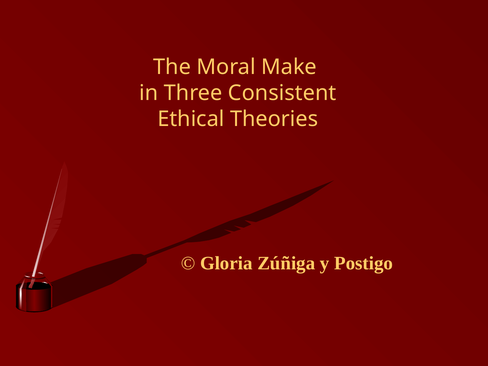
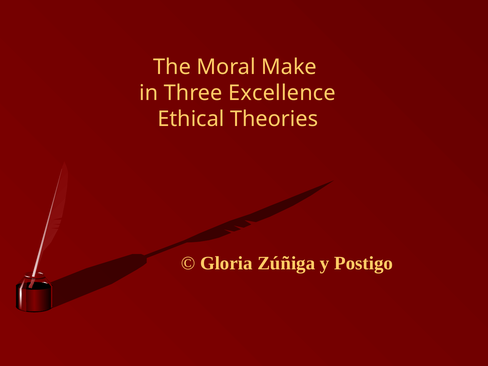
Consistent: Consistent -> Excellence
